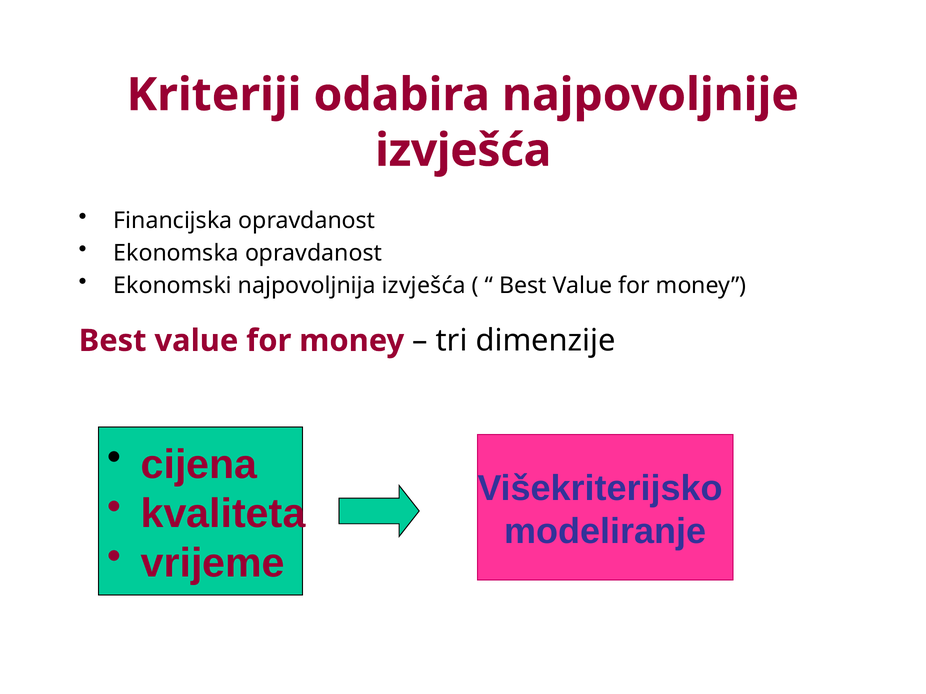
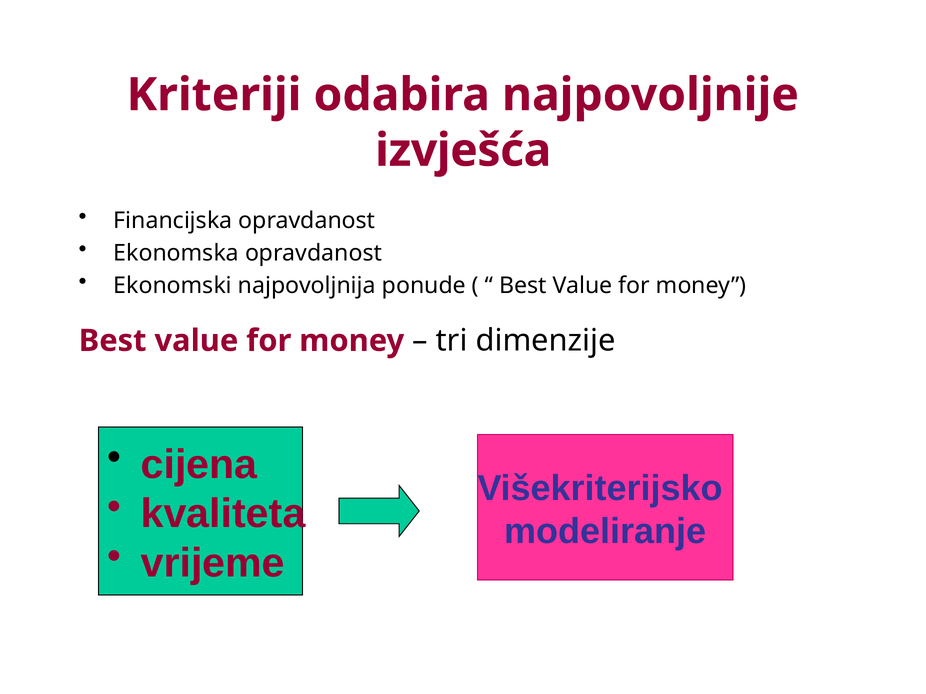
najpovoljnija izvješća: izvješća -> ponude
